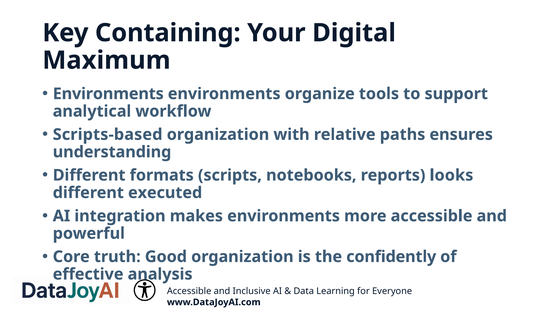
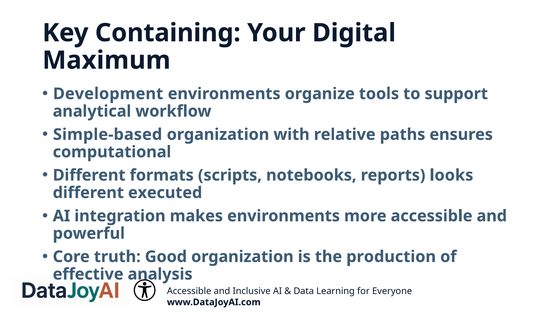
Environments at (108, 94): Environments -> Development
Scripts-based: Scripts-based -> Simple-based
understanding: understanding -> computational
confidently: confidently -> production
